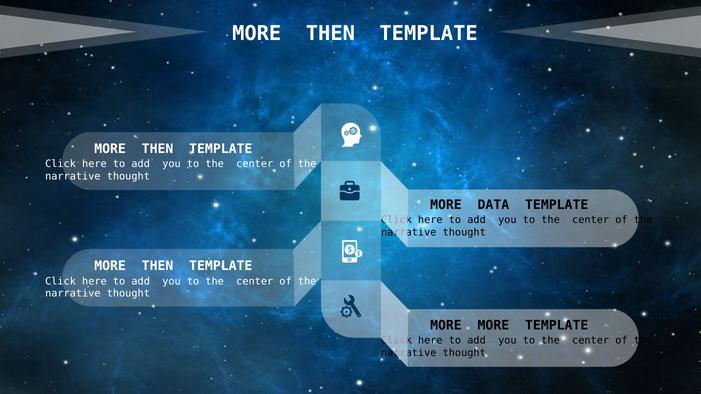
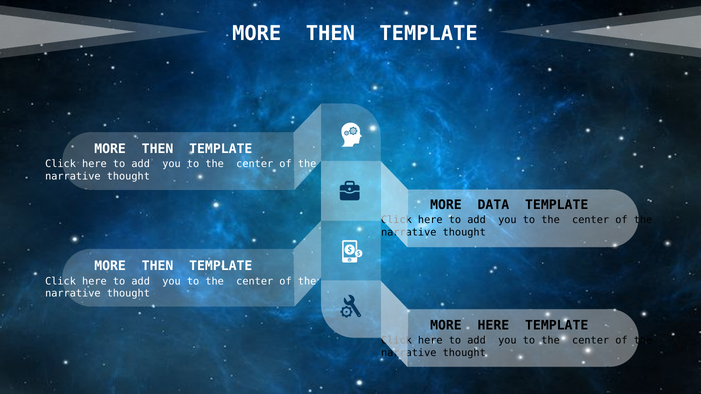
MORE MORE: MORE -> HERE
